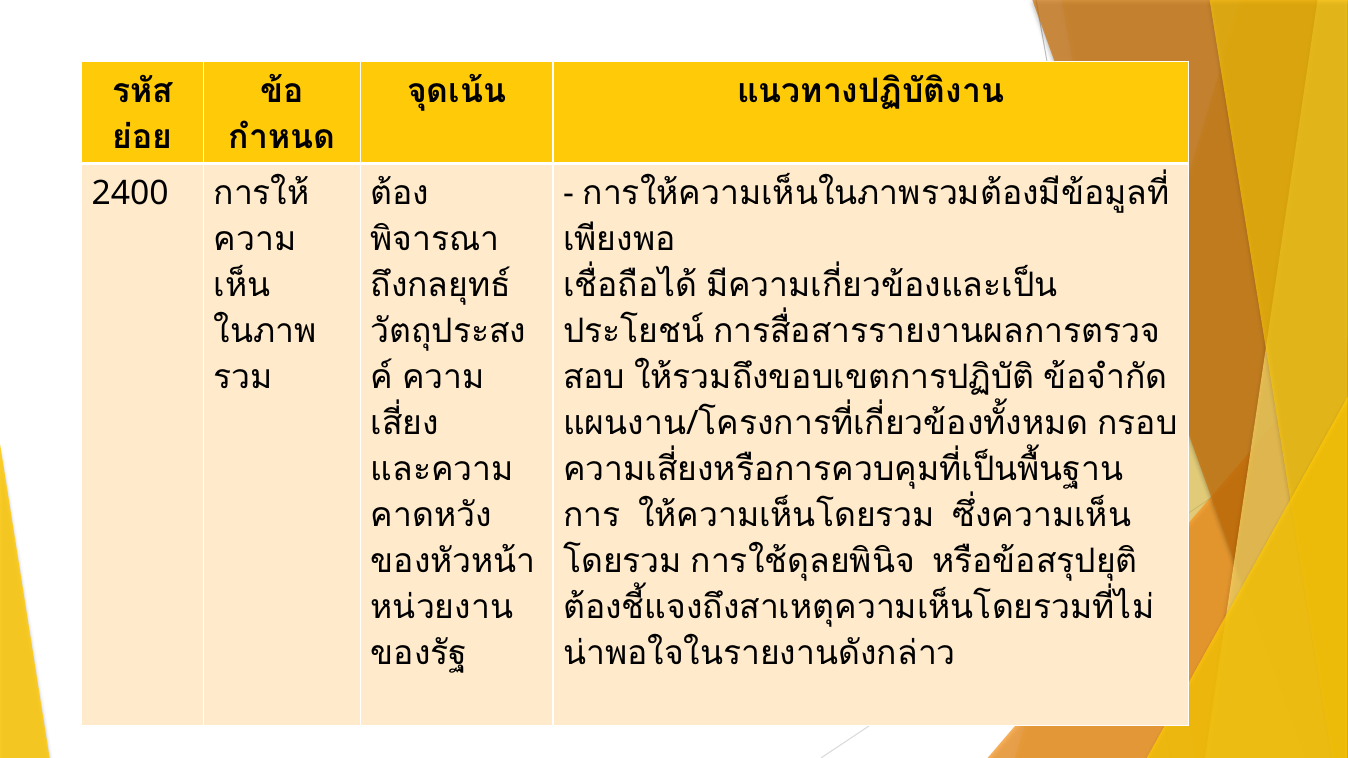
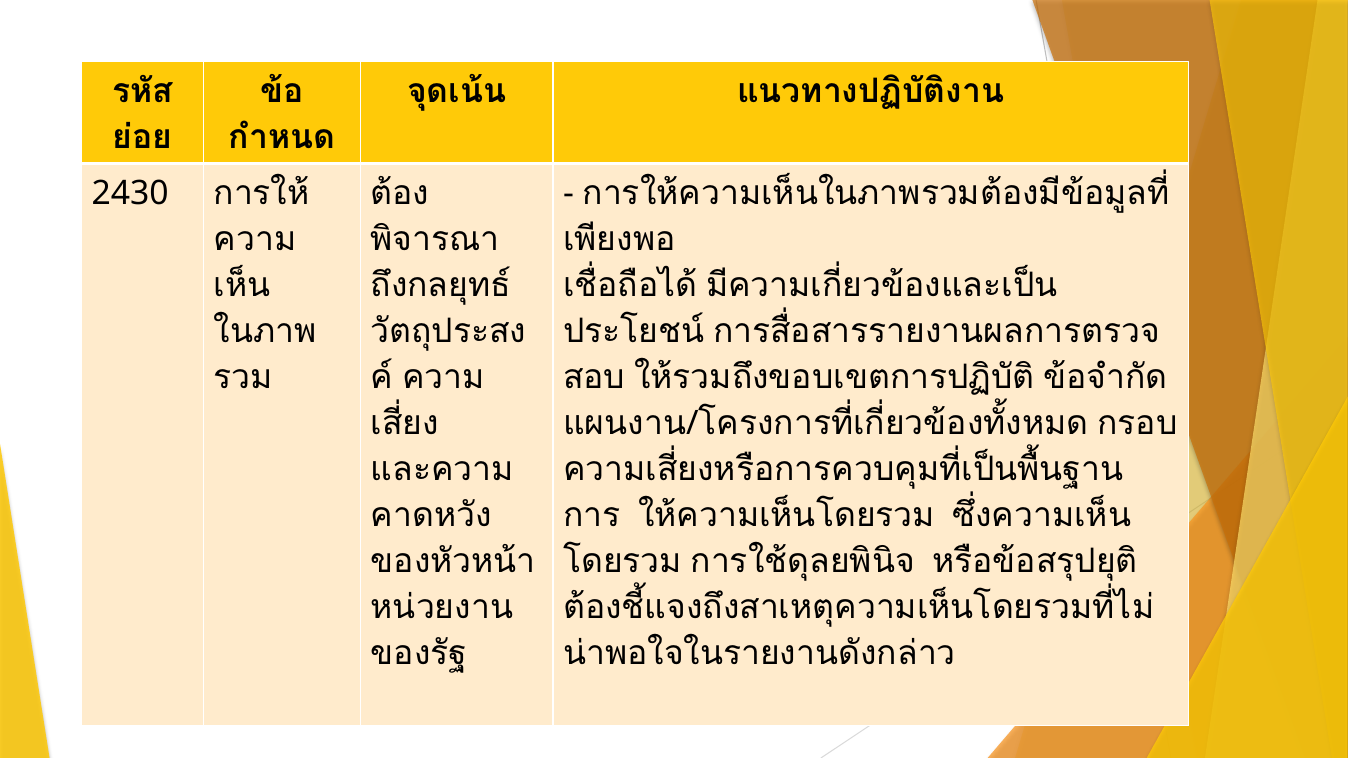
2400: 2400 -> 2430
